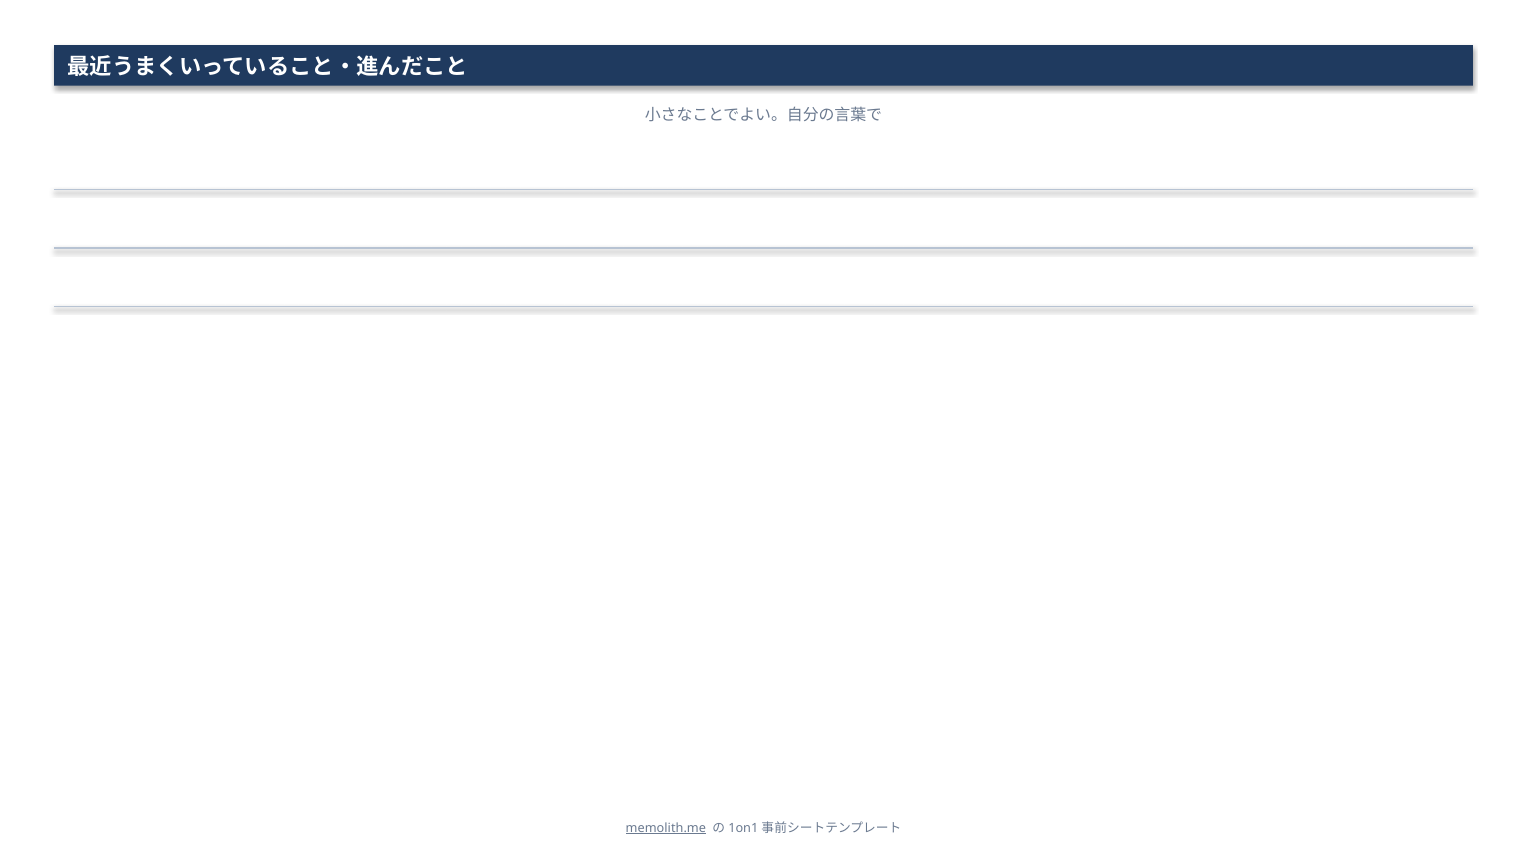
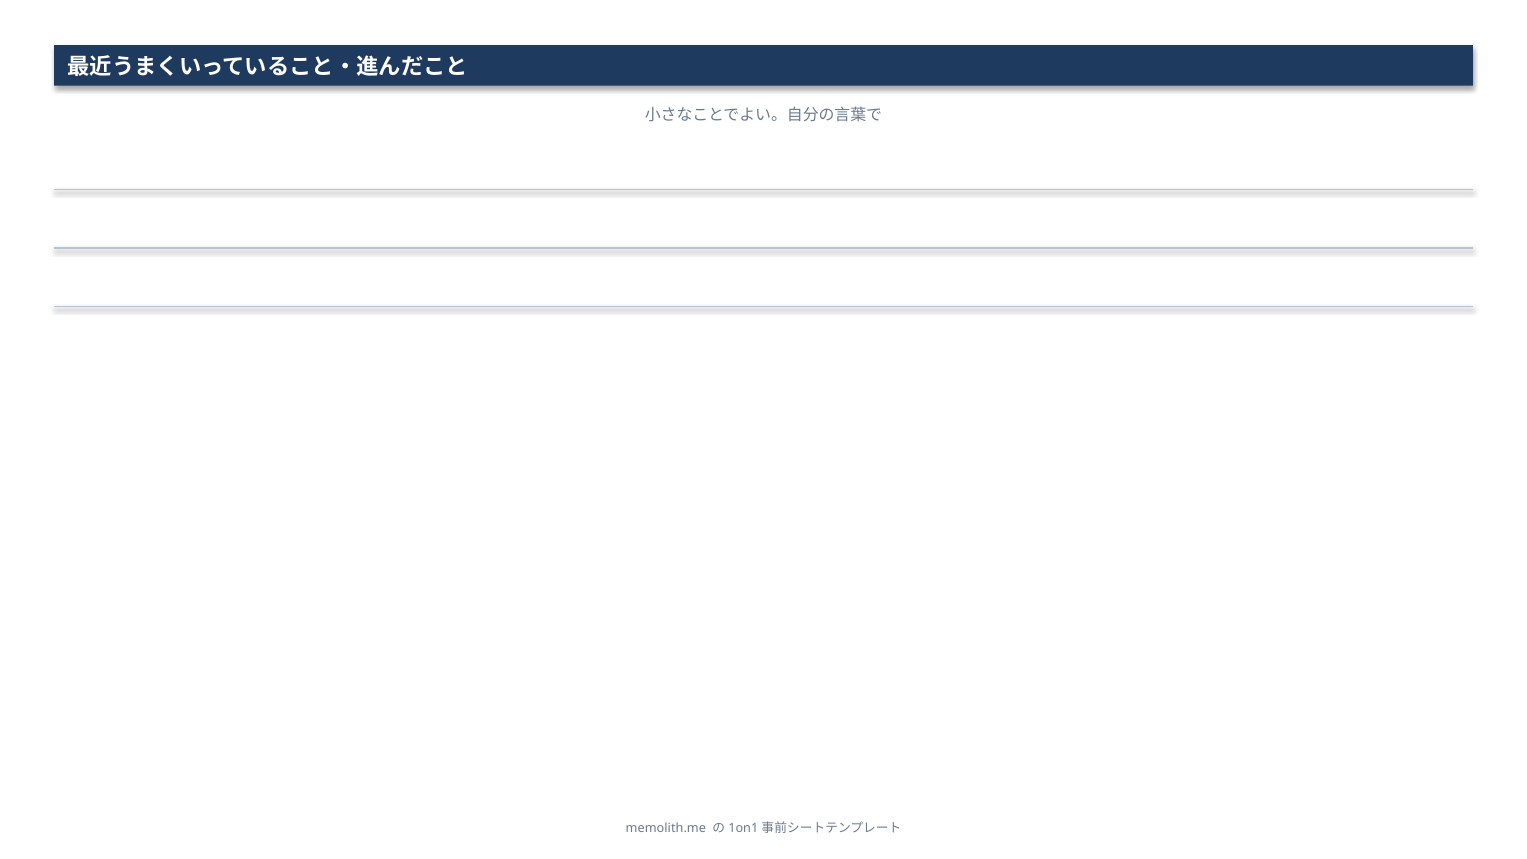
memolith.me underline: present -> none
